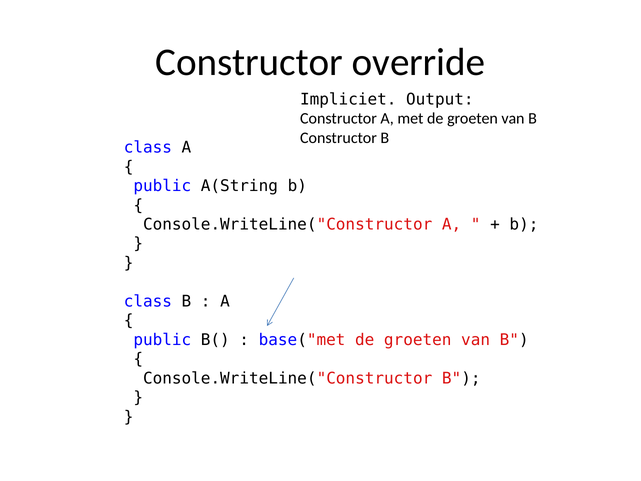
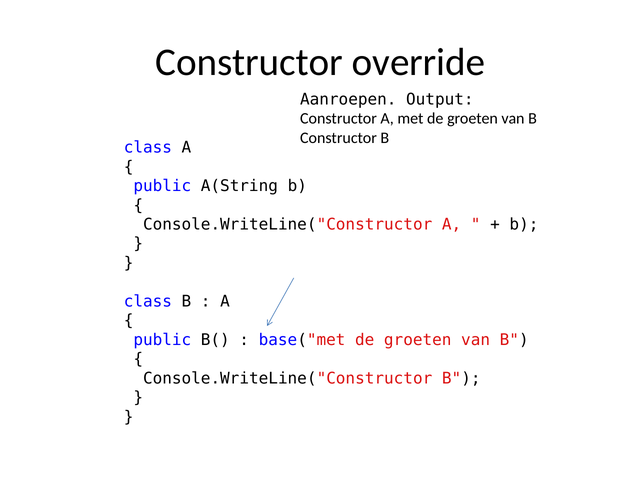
Impliciet: Impliciet -> Aanroepen
